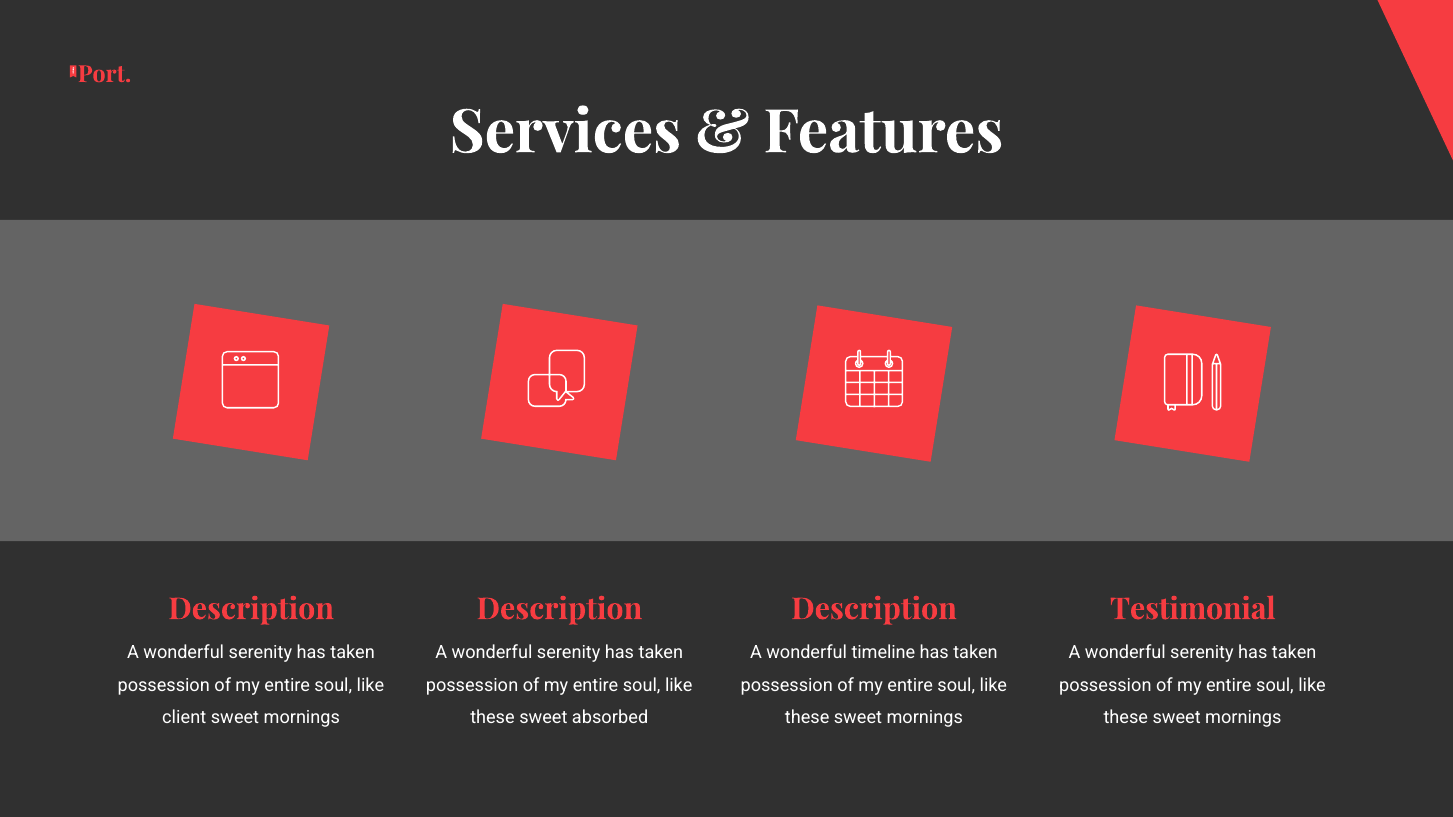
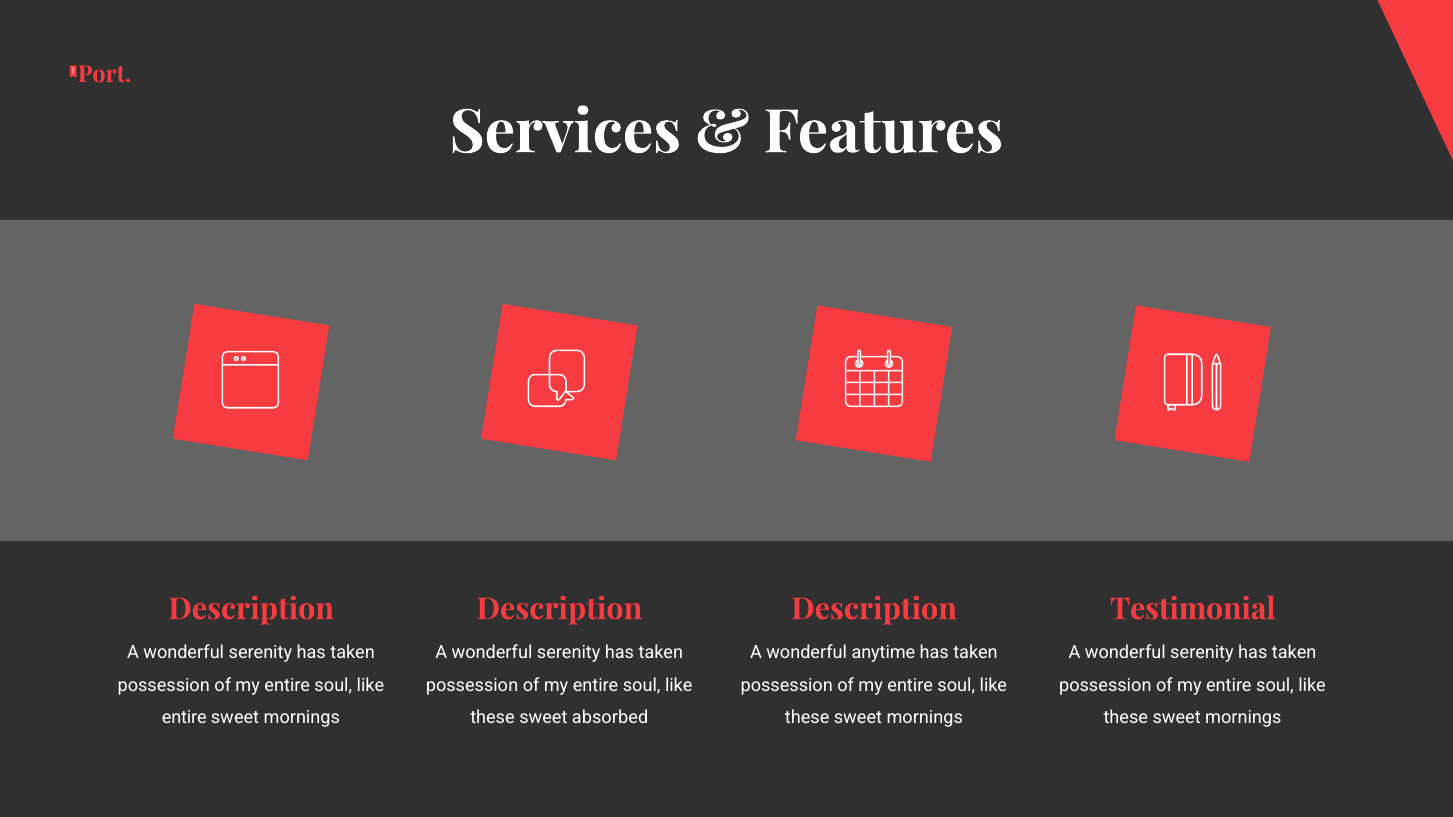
timeline: timeline -> anytime
client at (184, 718): client -> entire
